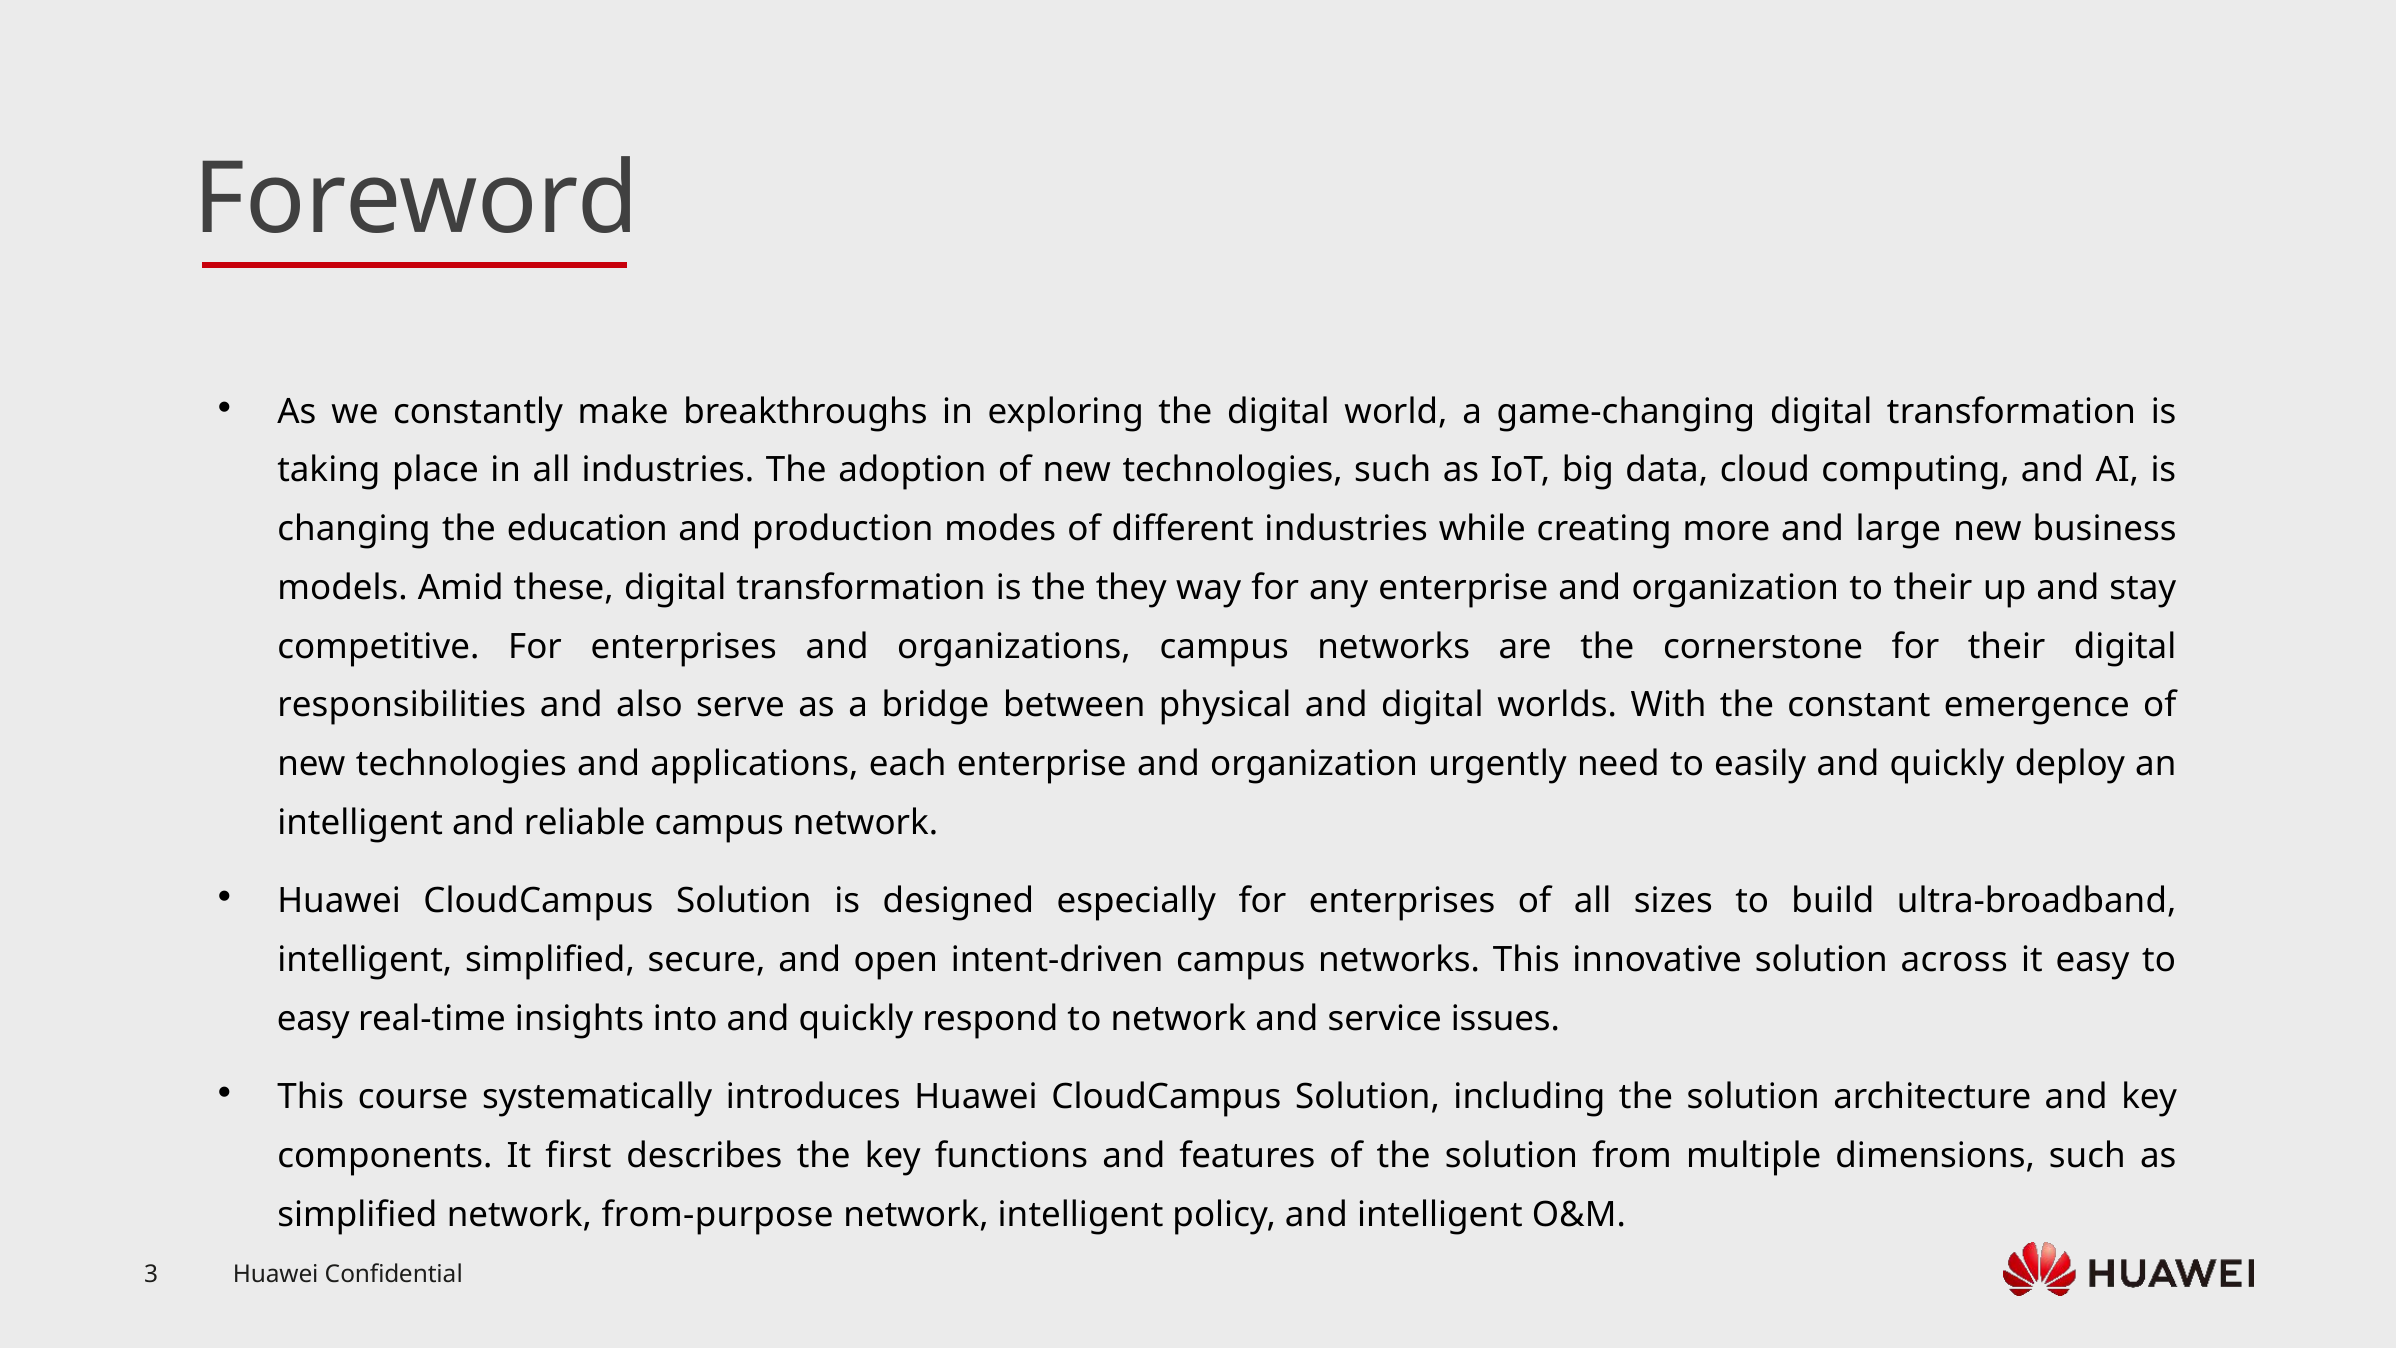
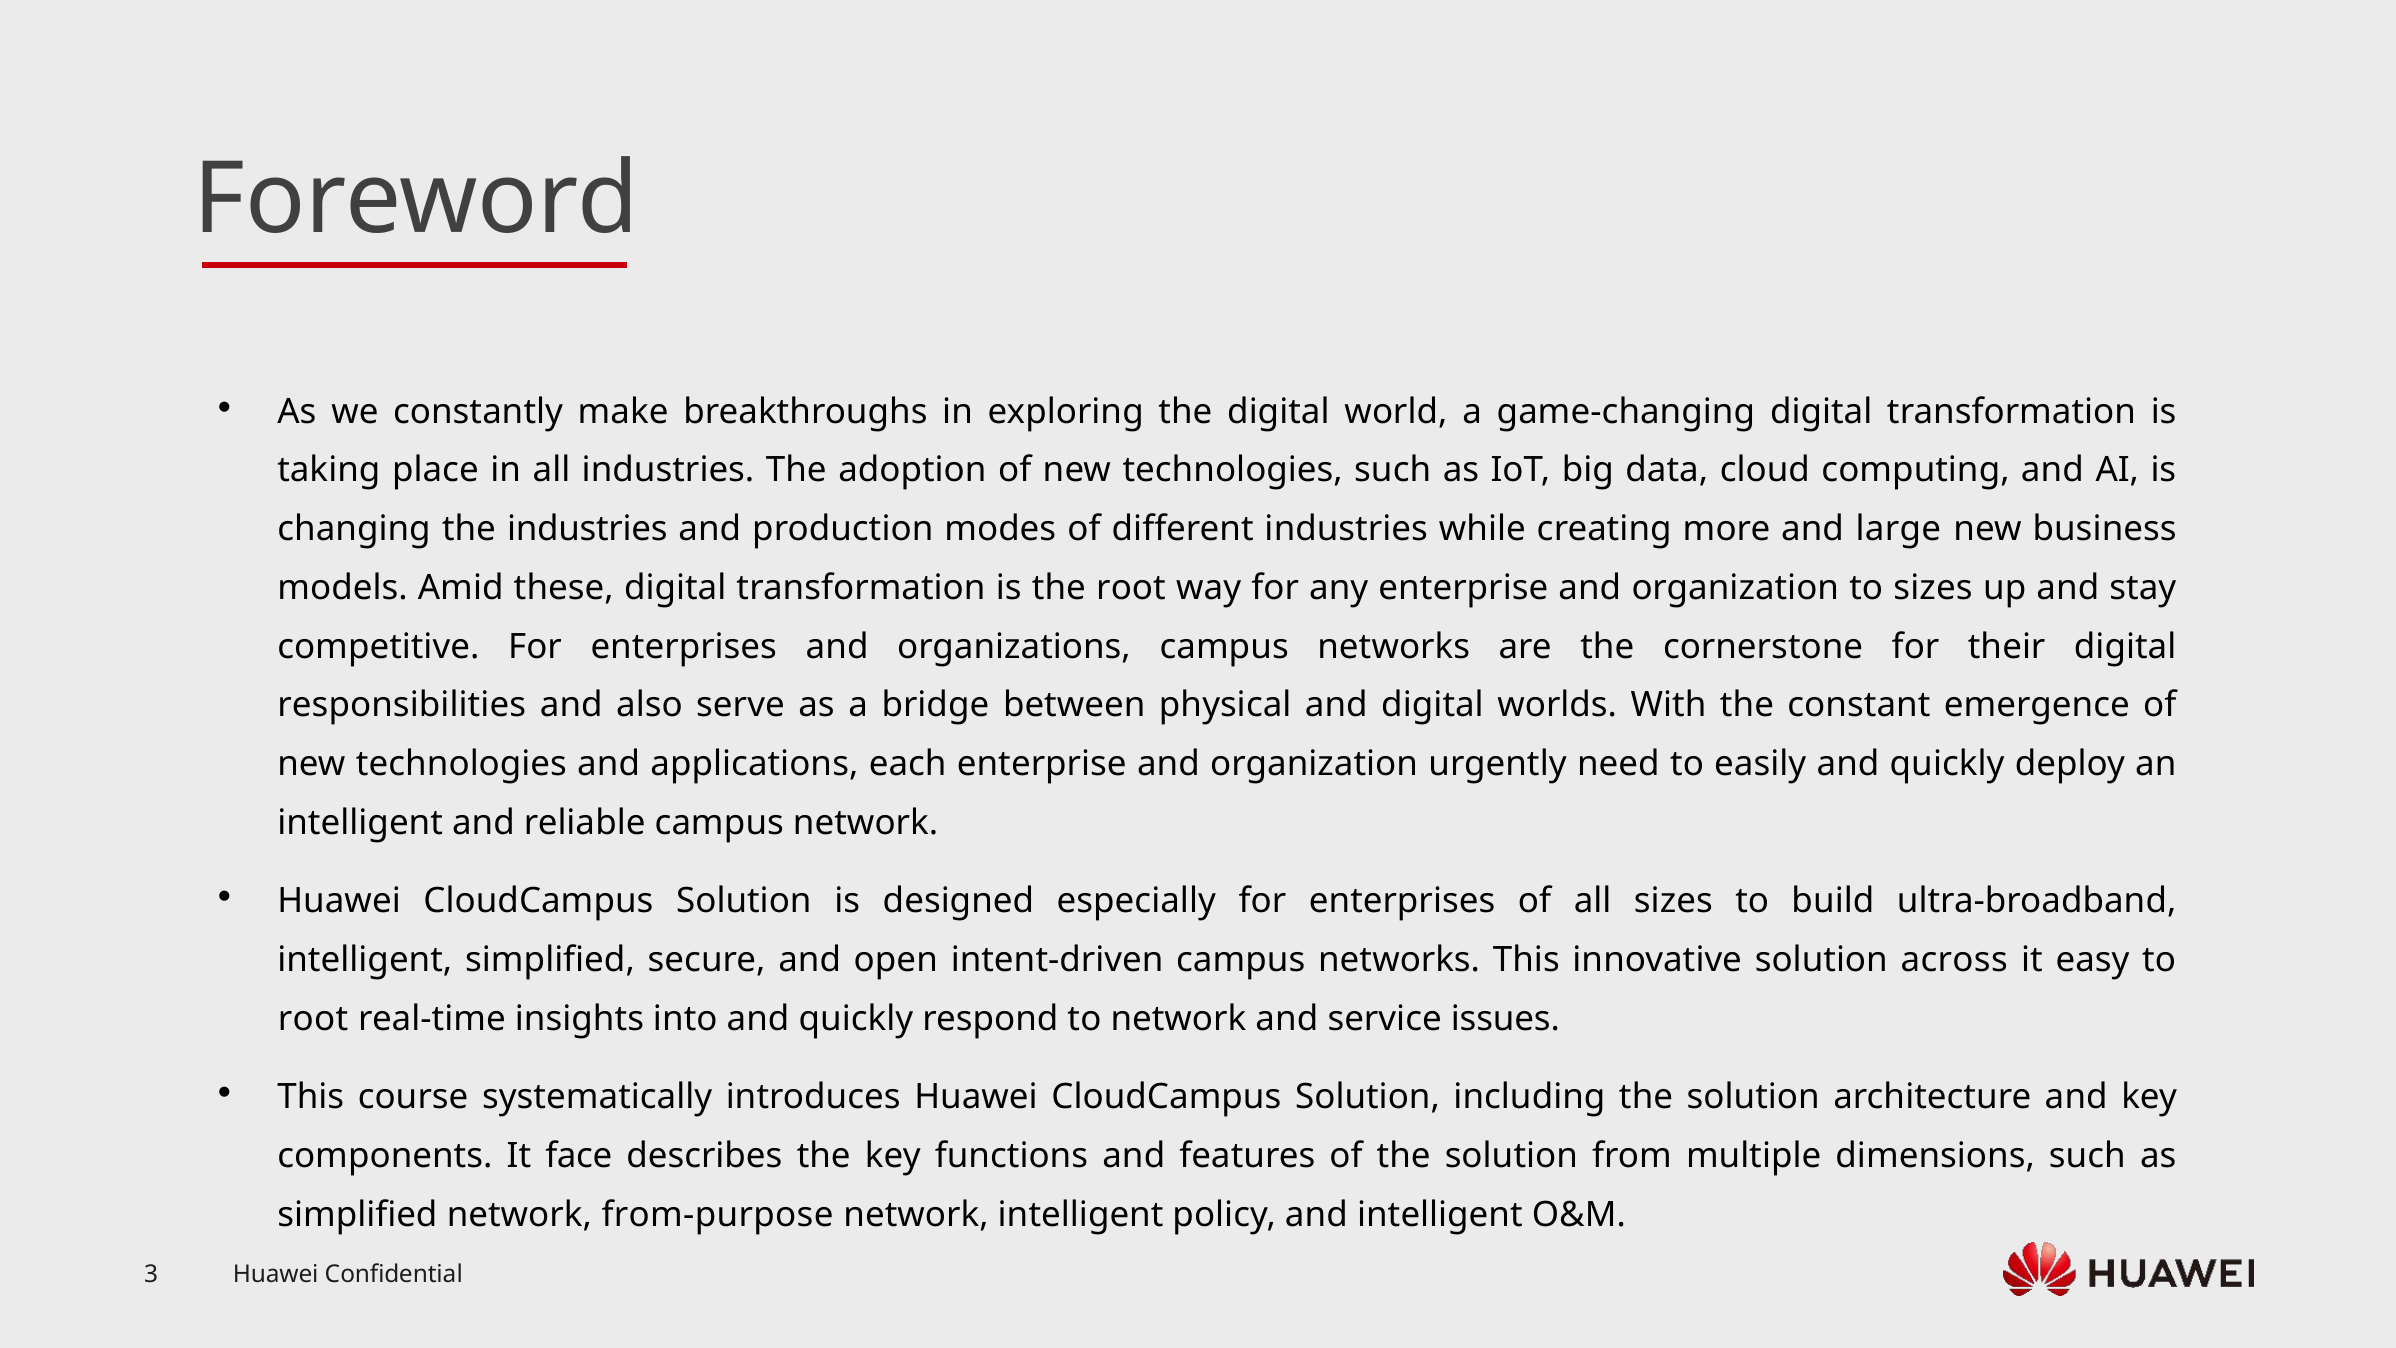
the education: education -> industries
the they: they -> root
to their: their -> sizes
easy at (313, 1018): easy -> root
first: first -> face
